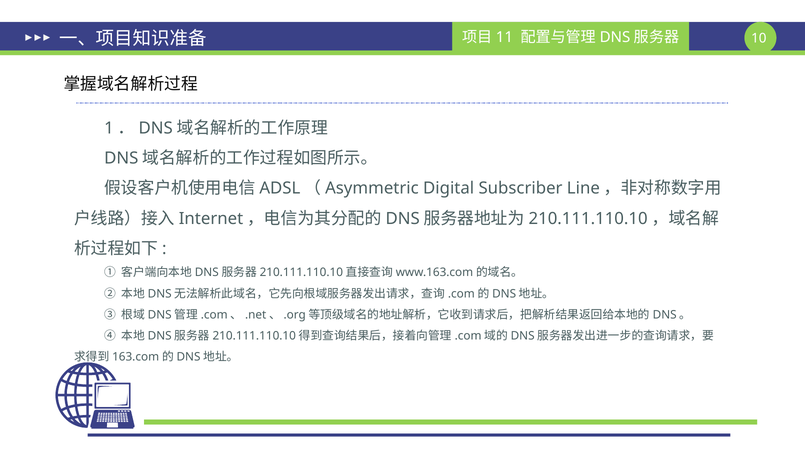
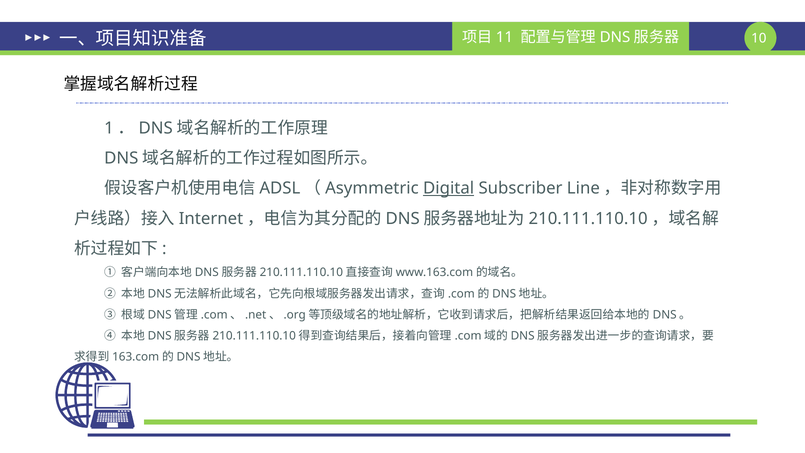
Digital underline: none -> present
